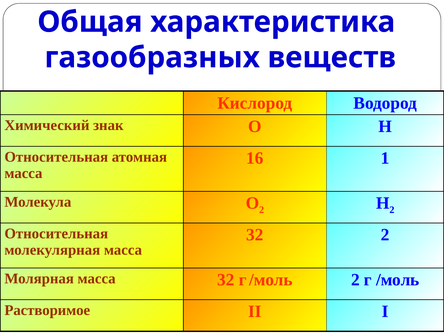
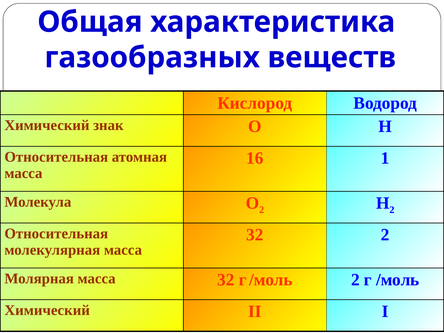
Растворимое at (47, 310): Растворимое -> Химический
